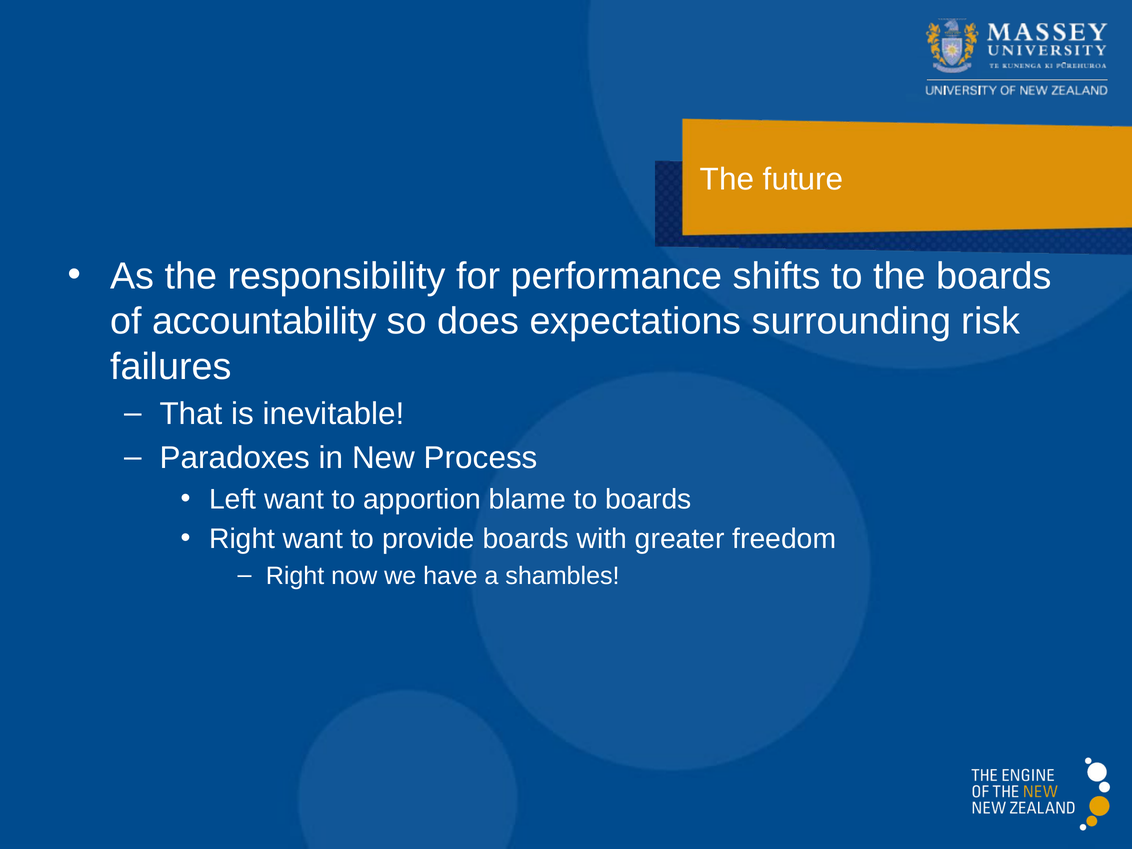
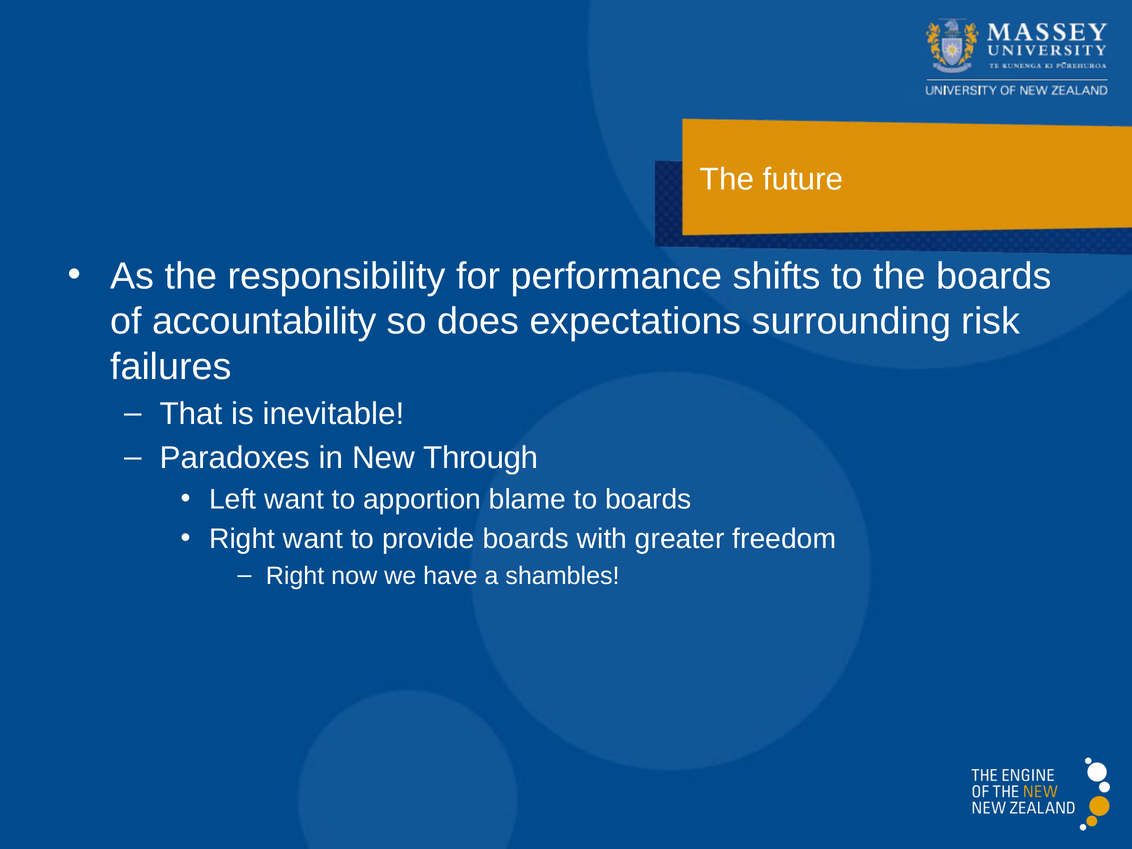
Process: Process -> Through
